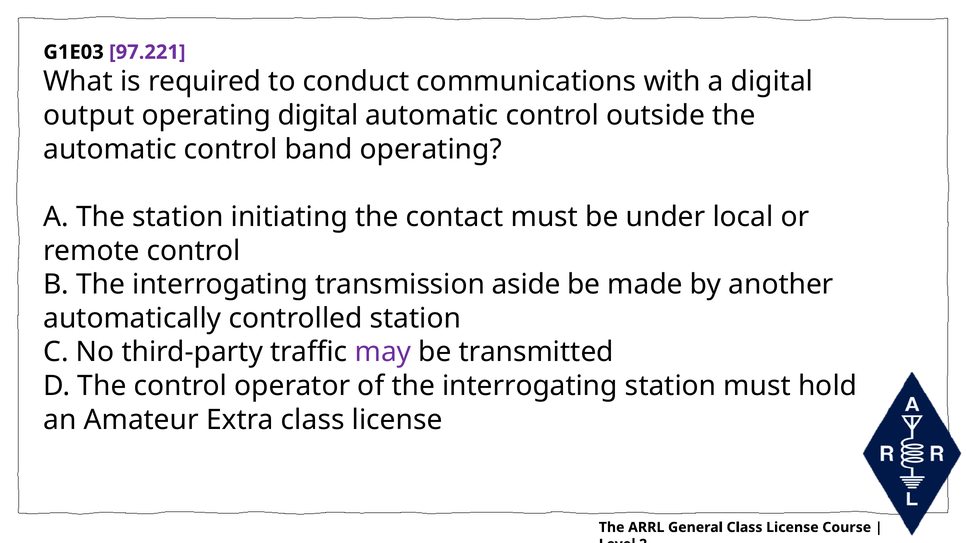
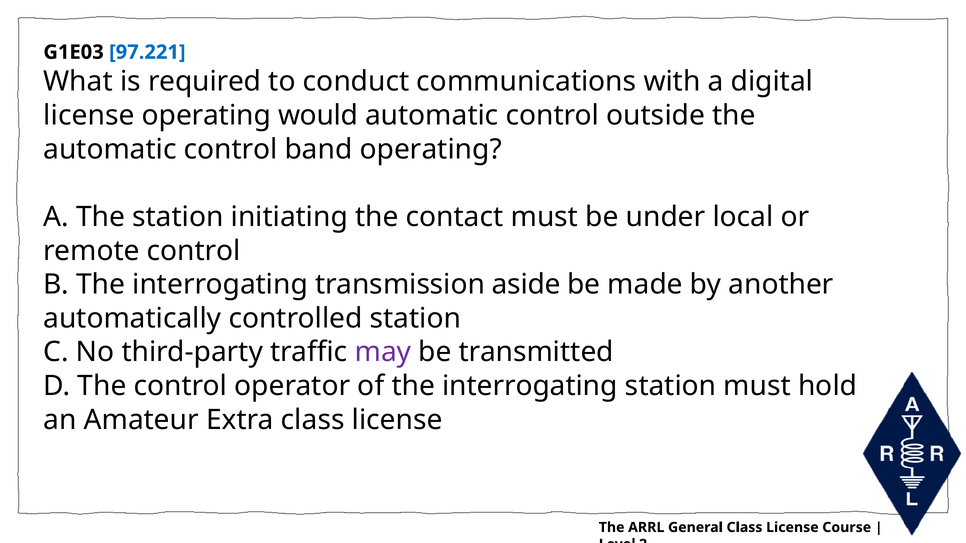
97.221 colour: purple -> blue
output at (89, 116): output -> license
operating digital: digital -> would
